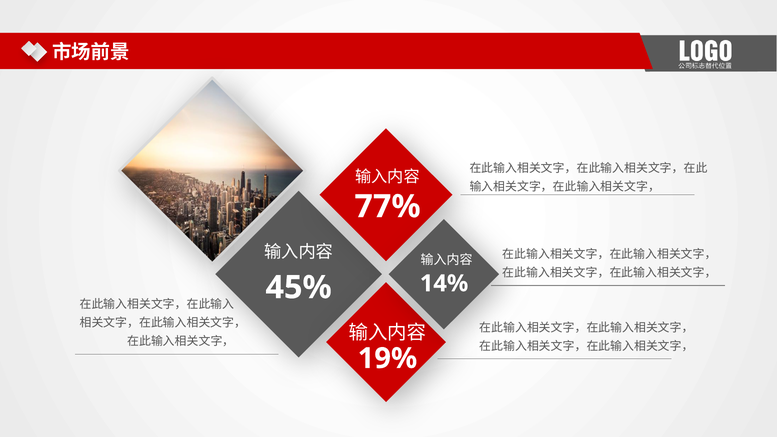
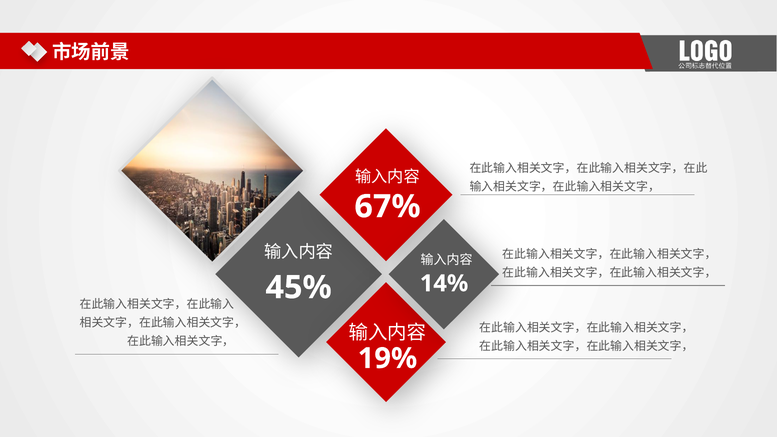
77%: 77% -> 67%
